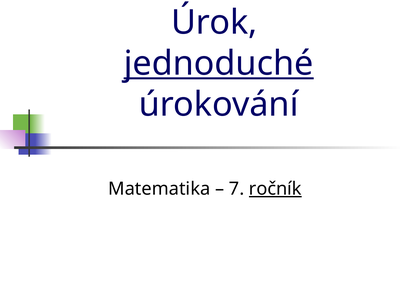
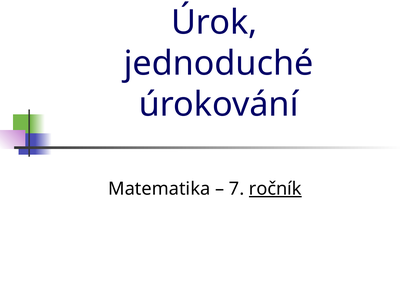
jednoduché underline: present -> none
